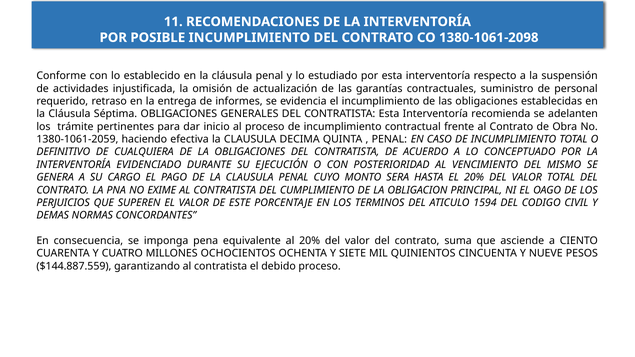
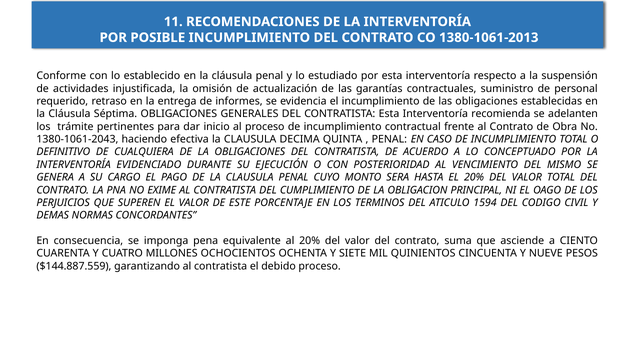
1380-1061-2098: 1380-1061-2098 -> 1380-1061-2013
1380-1061-2059: 1380-1061-2059 -> 1380-1061-2043
